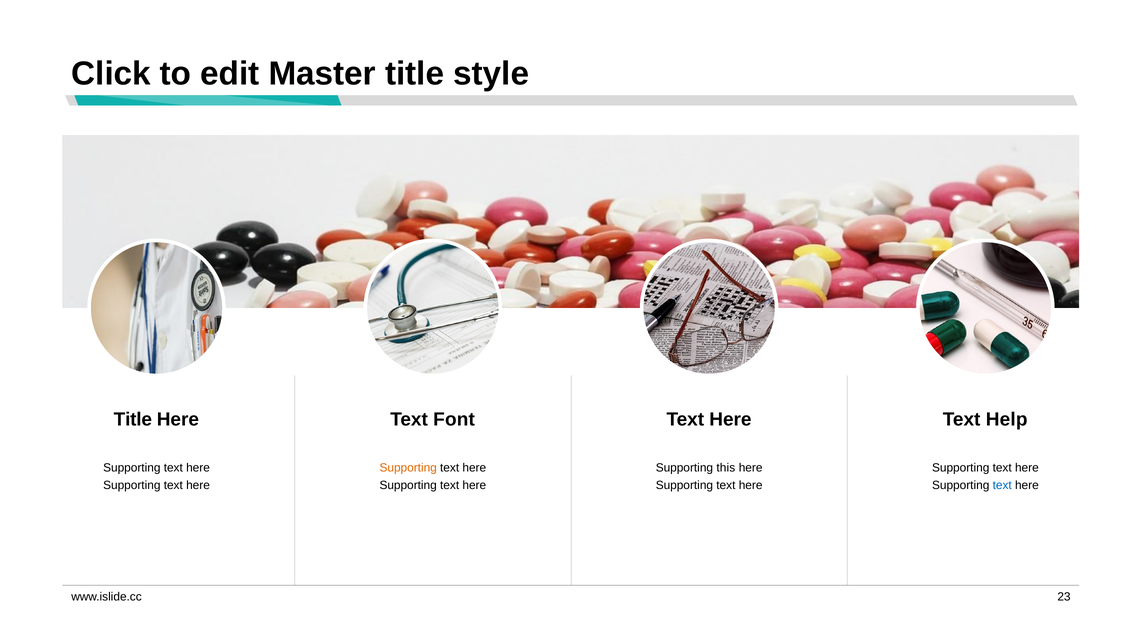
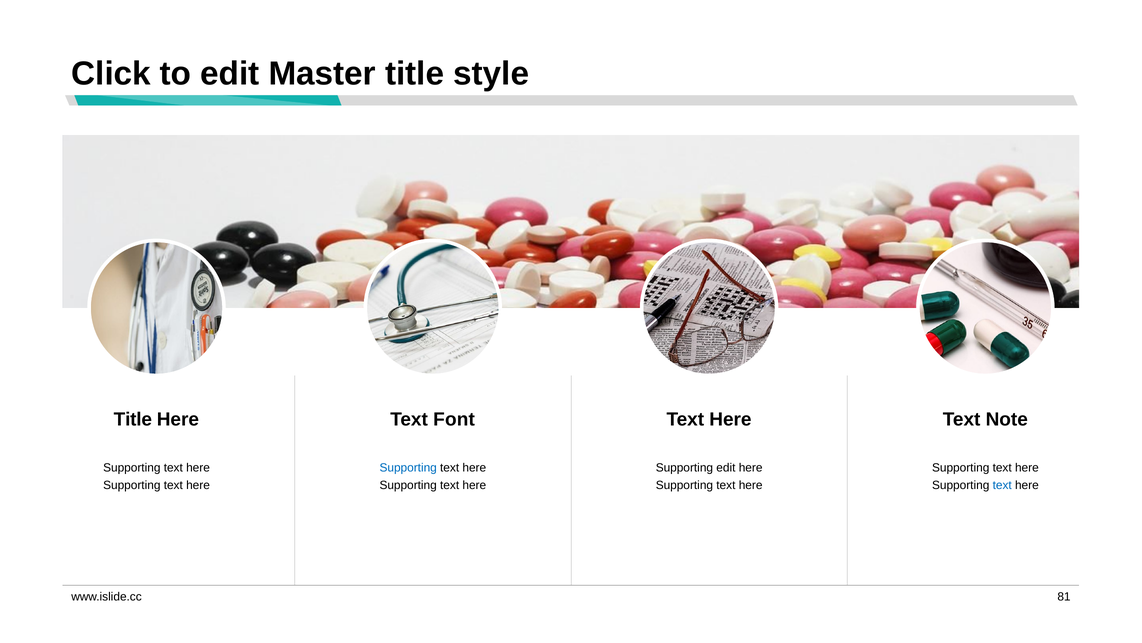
Help: Help -> Note
Supporting at (408, 468) colour: orange -> blue
Supporting this: this -> edit
23: 23 -> 81
